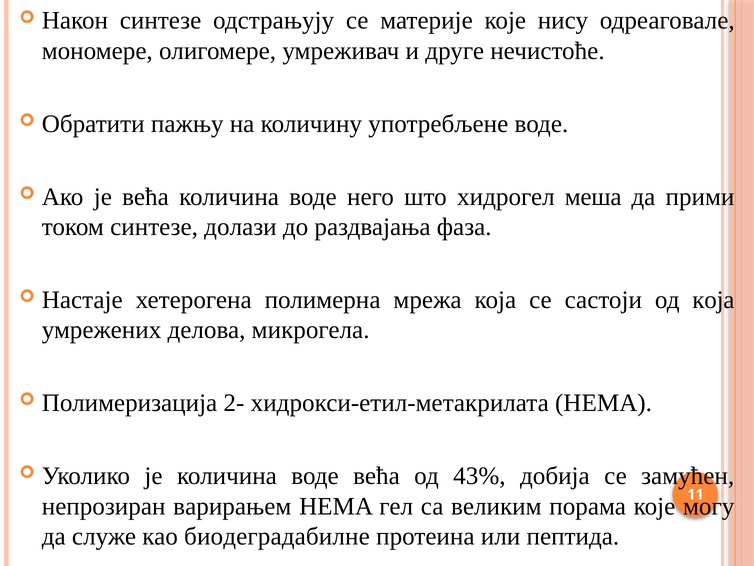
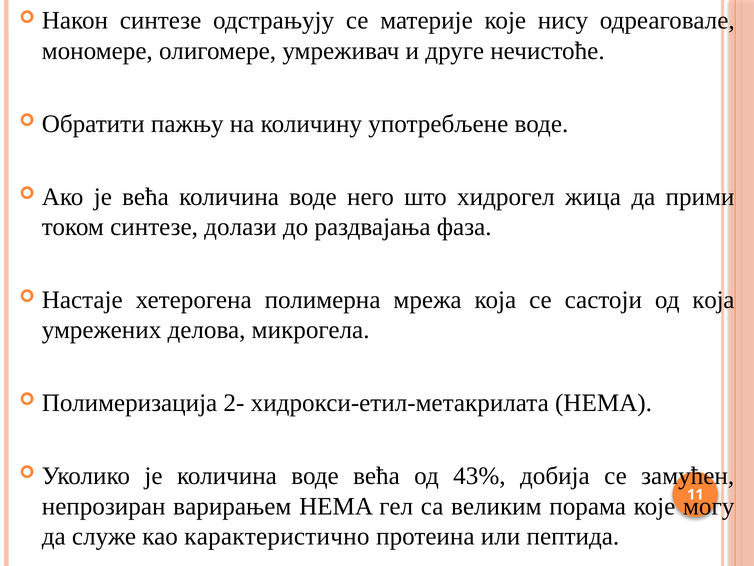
меша: меша -> жица
биодеградабилне: биодеградабилне -> карактеристично
